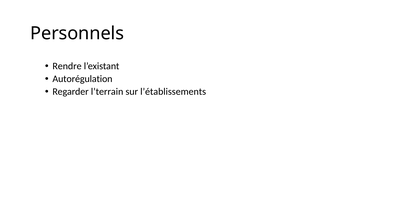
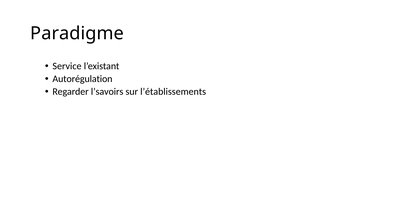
Personnels: Personnels -> Paradigme
Rendre: Rendre -> Service
l’terrain: l’terrain -> l’savoirs
